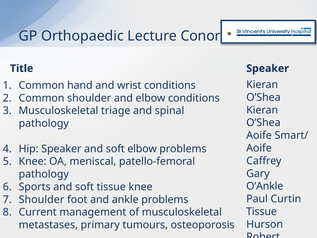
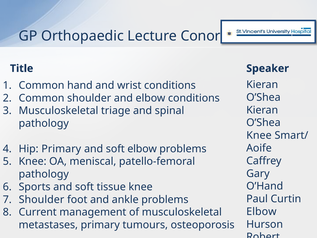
Aoife at (259, 135): Aoife -> Knee
Hip Speaker: Speaker -> Primary
O’Ankle: O’Ankle -> O’Hand
Tissue at (262, 211): Tissue -> Elbow
